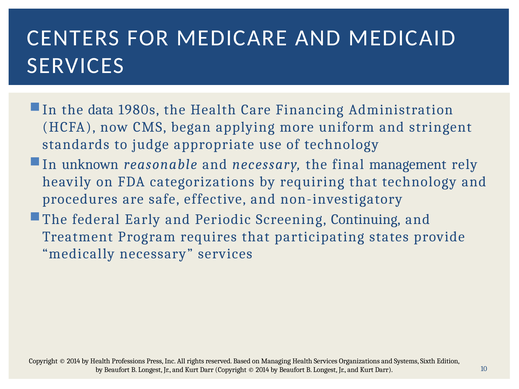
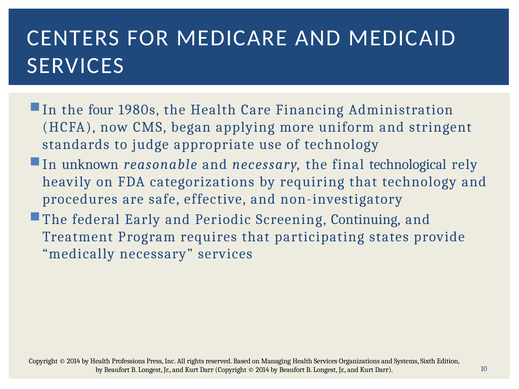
data: data -> four
management: management -> technological
